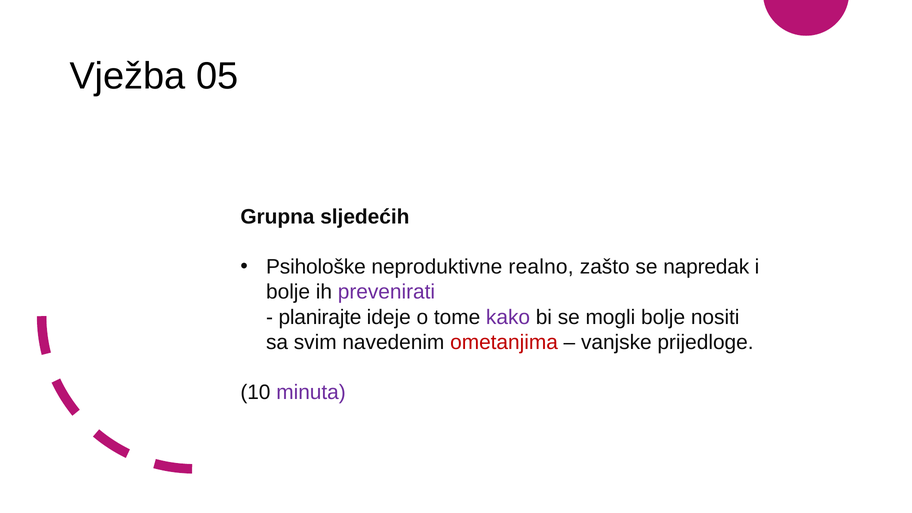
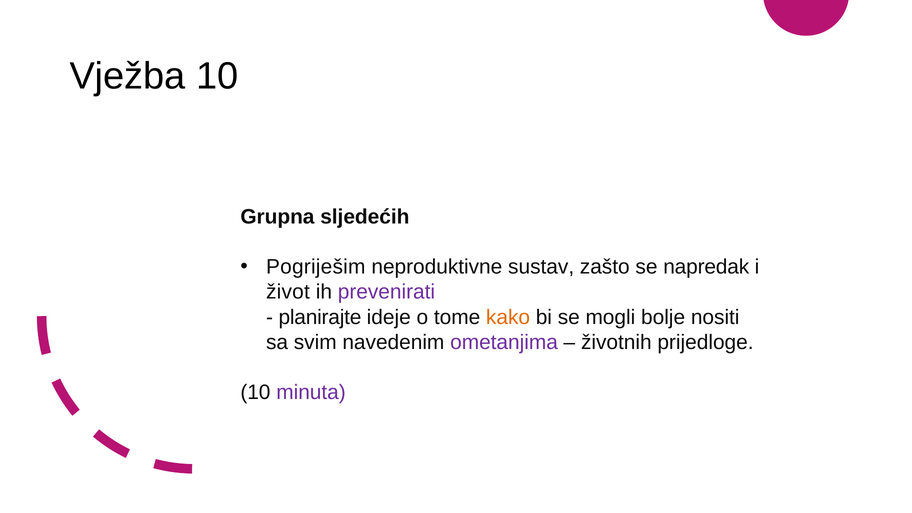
Vježba 05: 05 -> 10
Psihološke: Psihološke -> Pogriješim
realno: realno -> sustav
bolje at (288, 292): bolje -> život
kako colour: purple -> orange
ometanjima colour: red -> purple
vanjske: vanjske -> životnih
